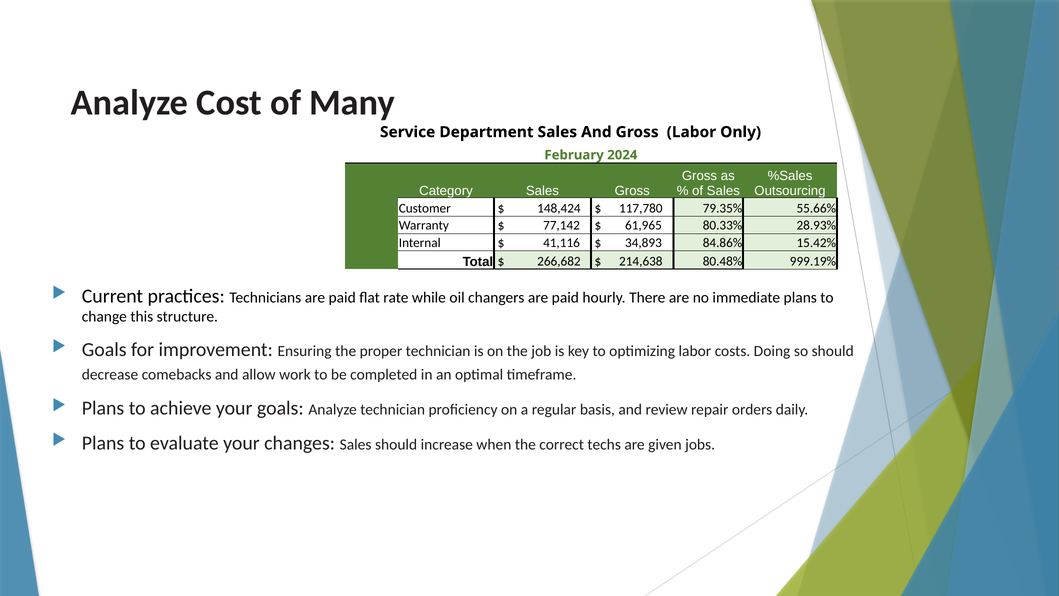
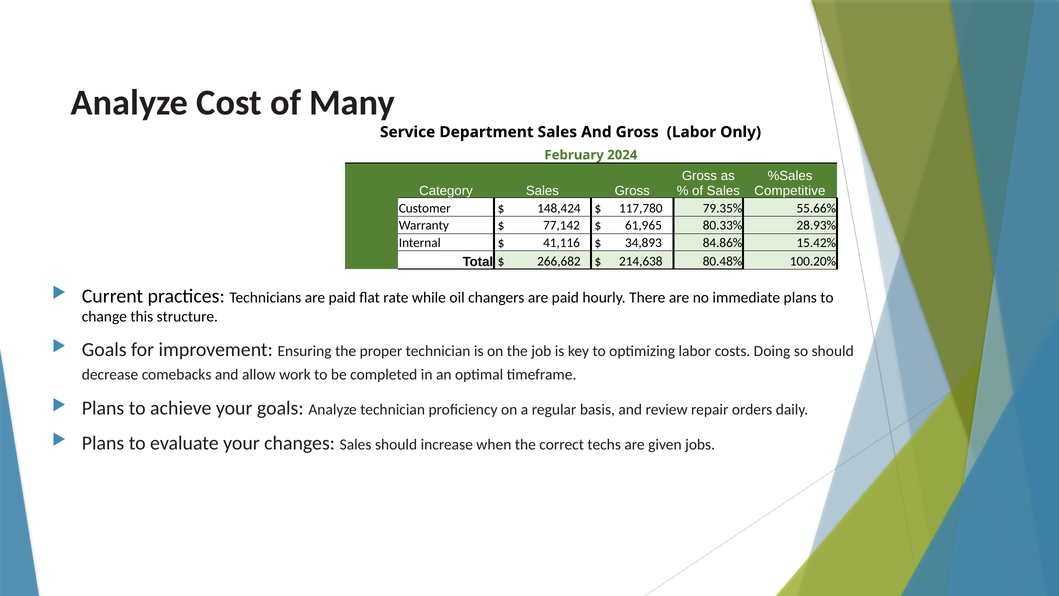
Outsourcing: Outsourcing -> Competitive
999.19%: 999.19% -> 100.20%
